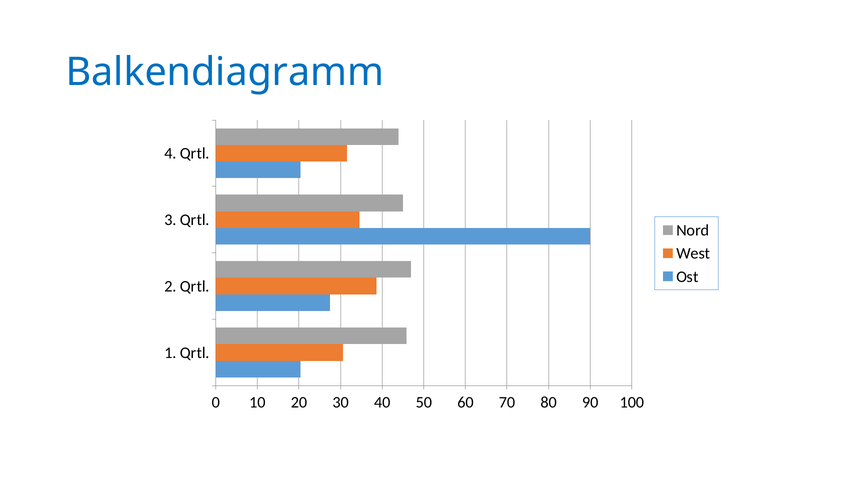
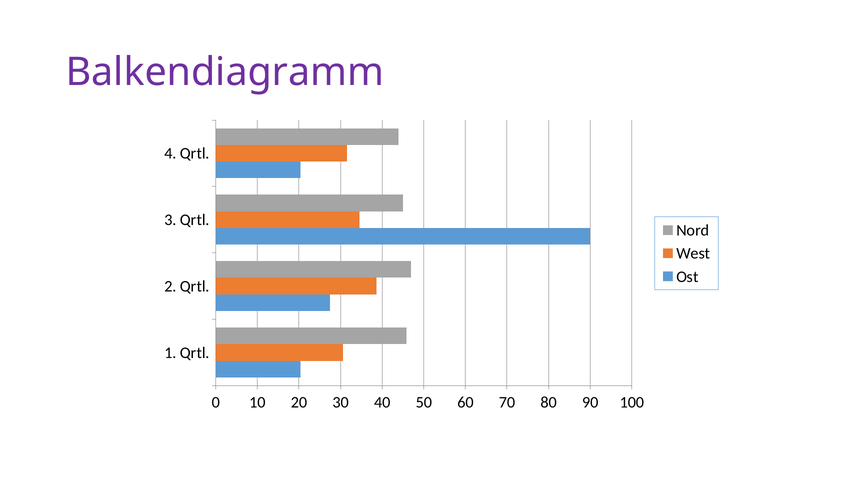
Balkendiagramm colour: blue -> purple
